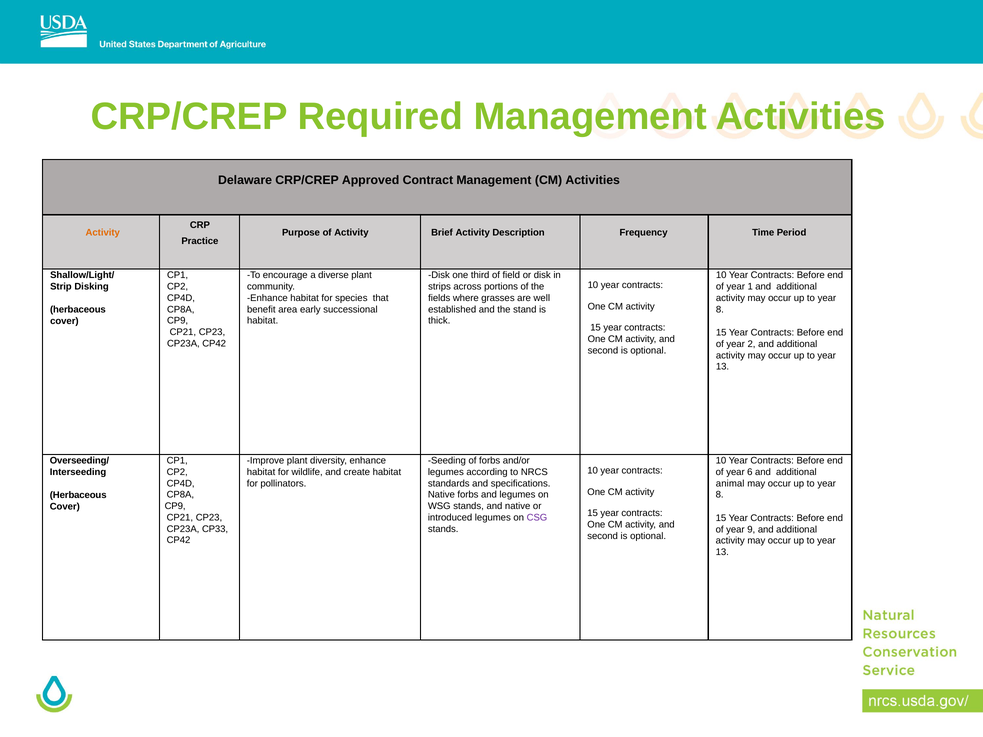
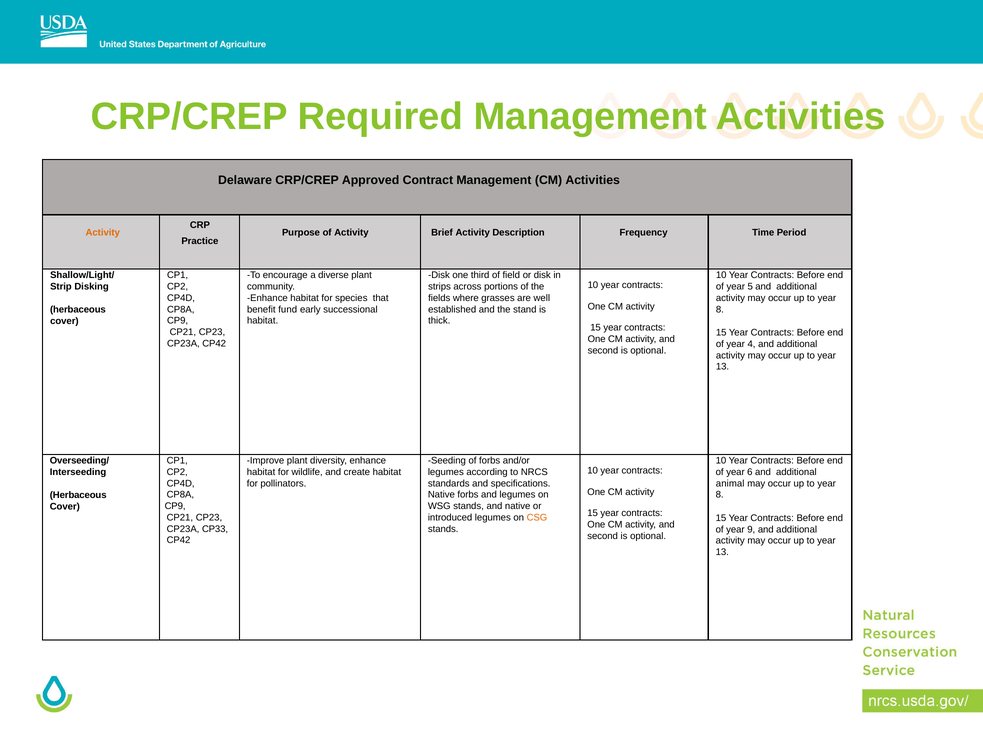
1: 1 -> 5
area: area -> fund
2: 2 -> 4
CSG colour: purple -> orange
